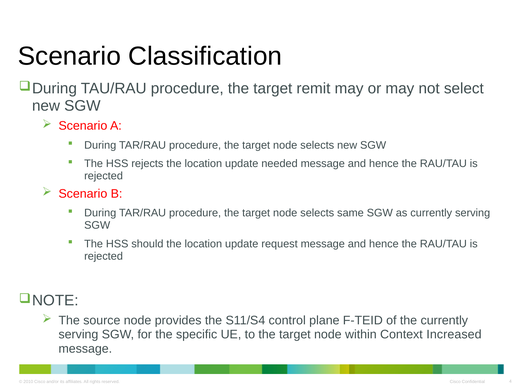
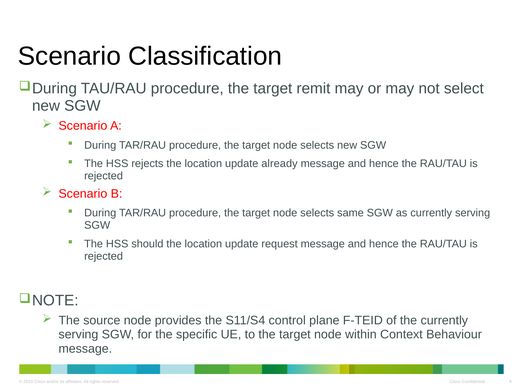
needed: needed -> already
Increased: Increased -> Behaviour
